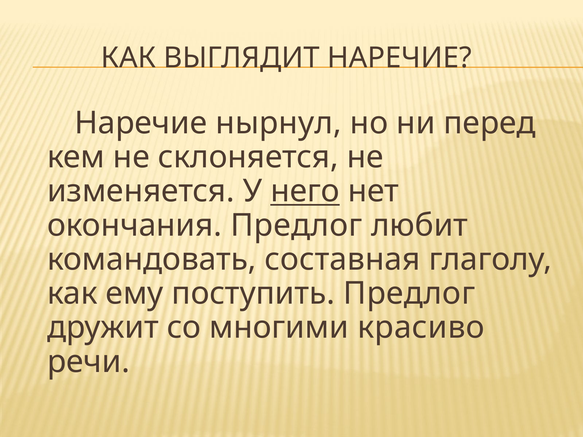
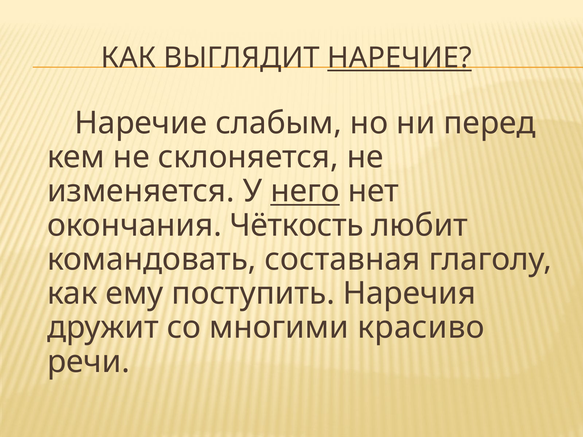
НАРЕЧИЕ at (400, 58) underline: none -> present
нырнул: нырнул -> слабым
окончания Предлог: Предлог -> Чёткость
поступить Предлог: Предлог -> Наречия
